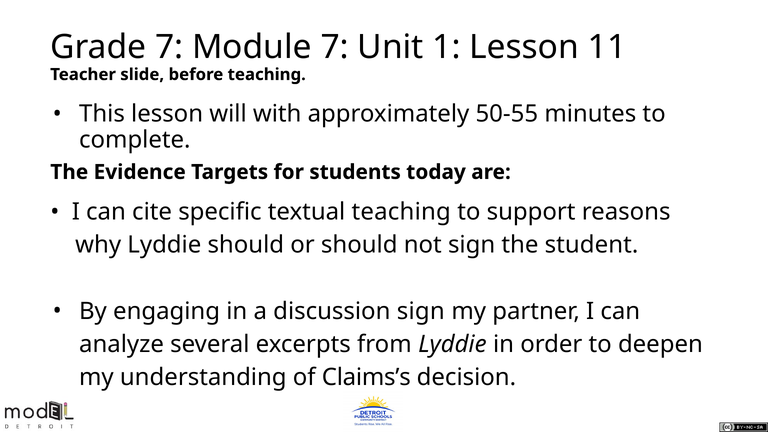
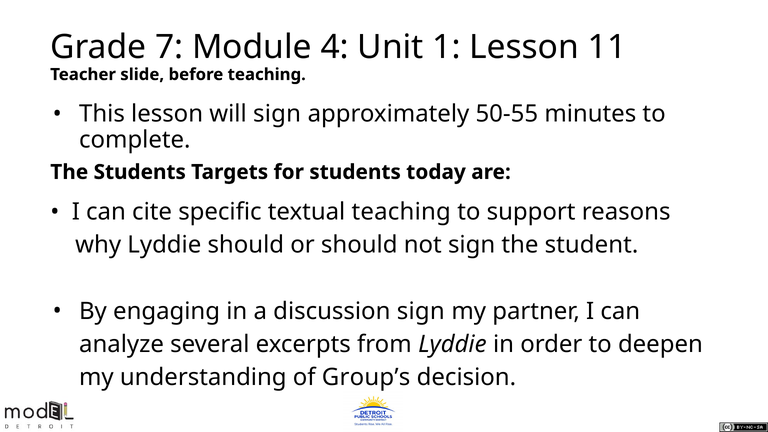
Module 7: 7 -> 4
will with: with -> sign
The Evidence: Evidence -> Students
Claims’s: Claims’s -> Group’s
